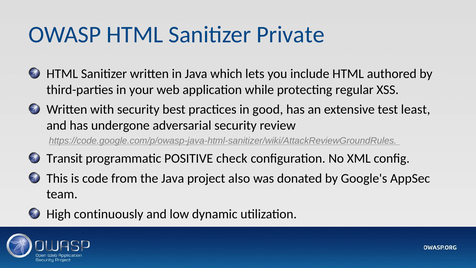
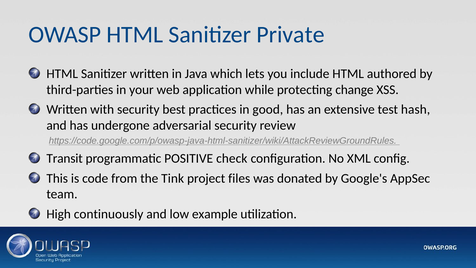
regular: regular -> change
least: least -> hash
the Java: Java -> Tink
also: also -> files
dynamic: dynamic -> example
